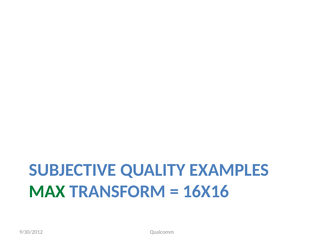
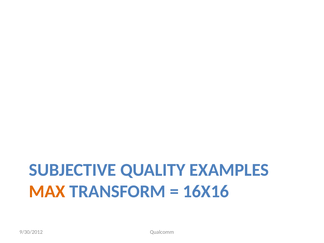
MAX colour: green -> orange
